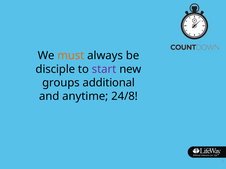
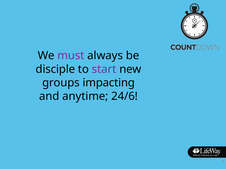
must colour: orange -> purple
additional: additional -> impacting
24/8: 24/8 -> 24/6
